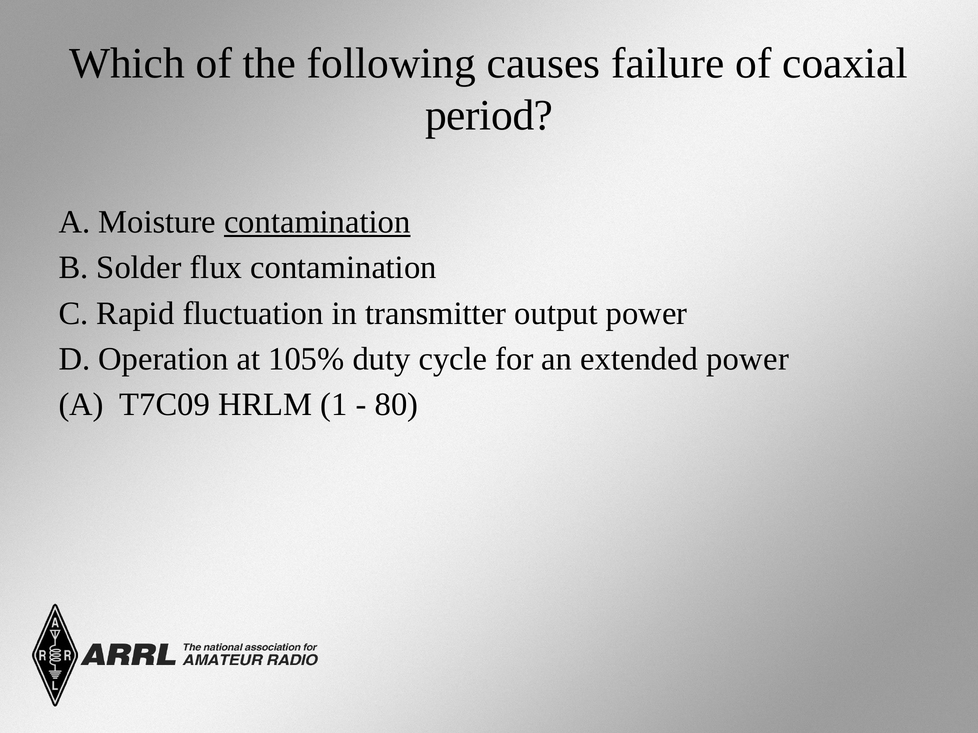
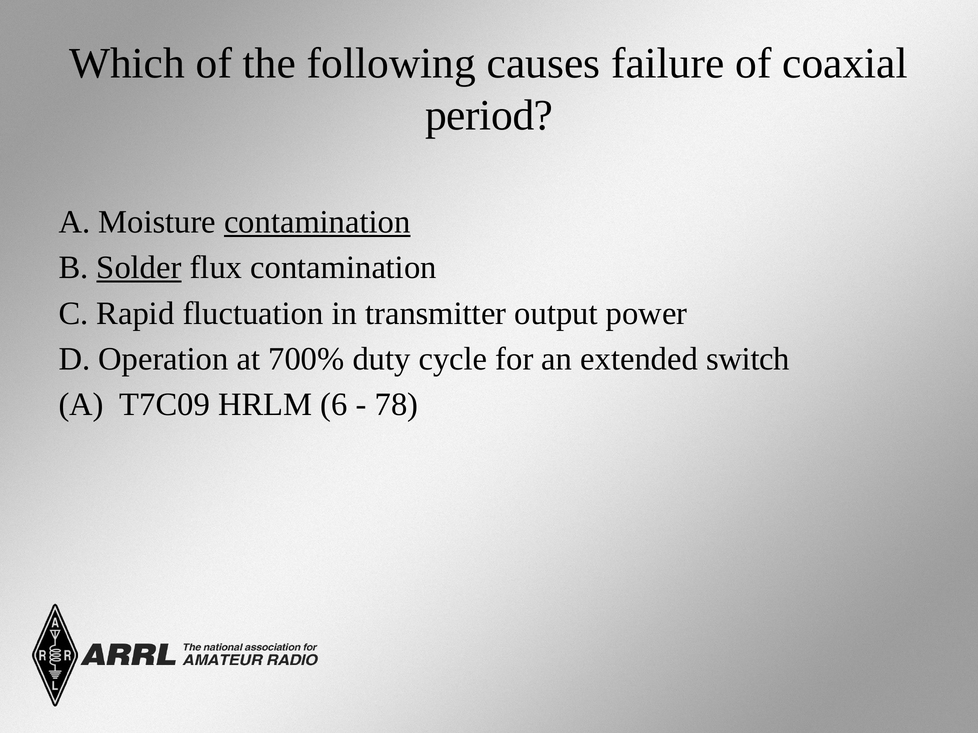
Solder underline: none -> present
105%: 105% -> 700%
extended power: power -> switch
1: 1 -> 6
80: 80 -> 78
